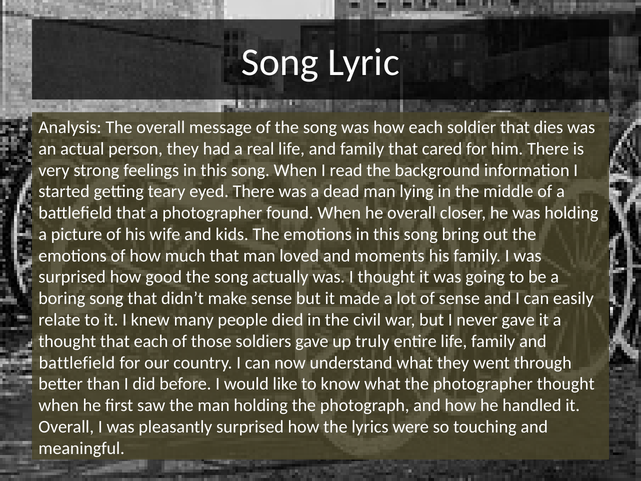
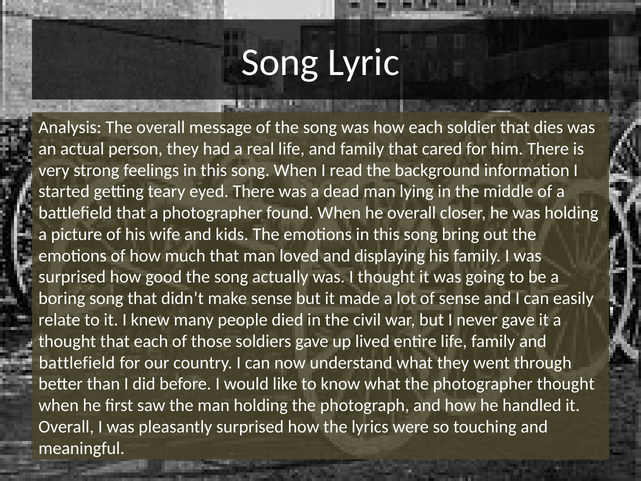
moments: moments -> displaying
truly: truly -> lived
